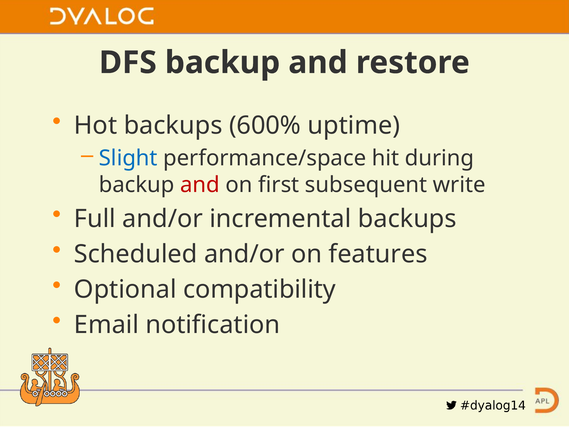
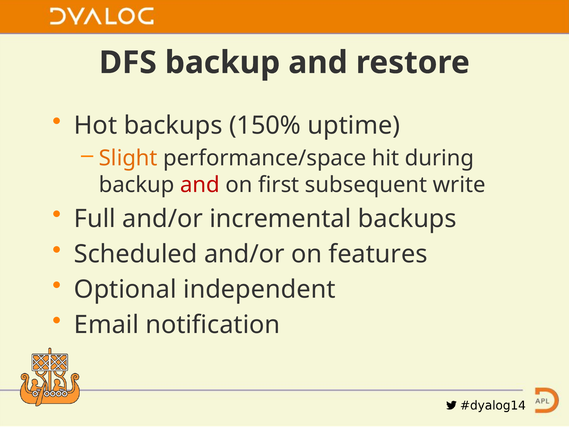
600%: 600% -> 150%
Slight colour: blue -> orange
compatibility: compatibility -> independent
